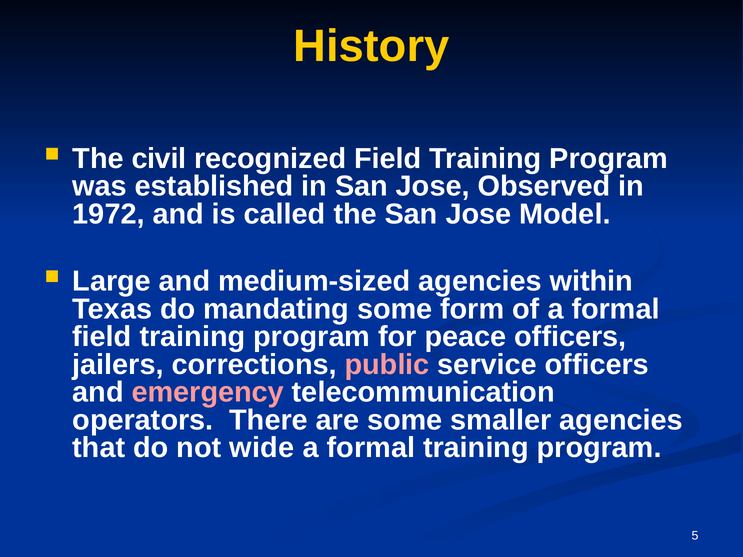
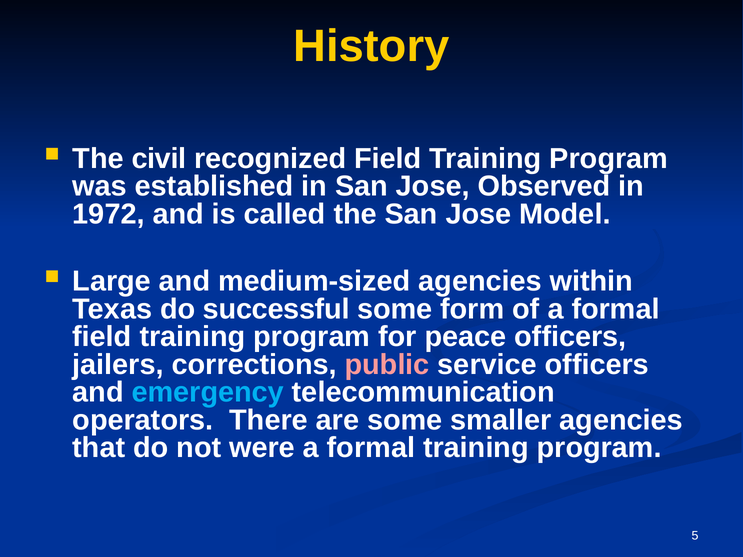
mandating: mandating -> successful
emergency colour: pink -> light blue
wide: wide -> were
